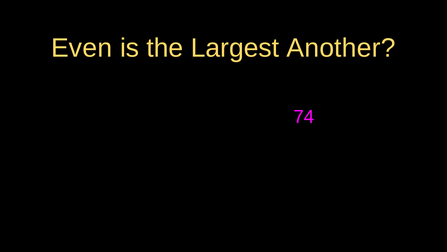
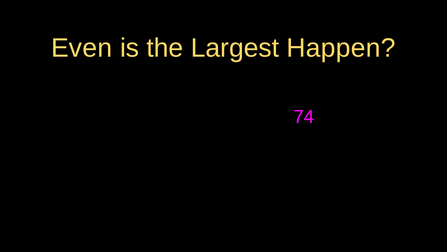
Another: Another -> Happen
